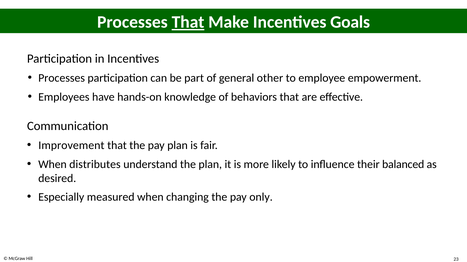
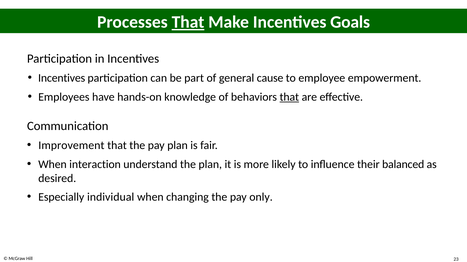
Processes at (62, 78): Processes -> Incentives
other: other -> cause
that at (289, 97) underline: none -> present
distributes: distributes -> interaction
measured: measured -> individual
